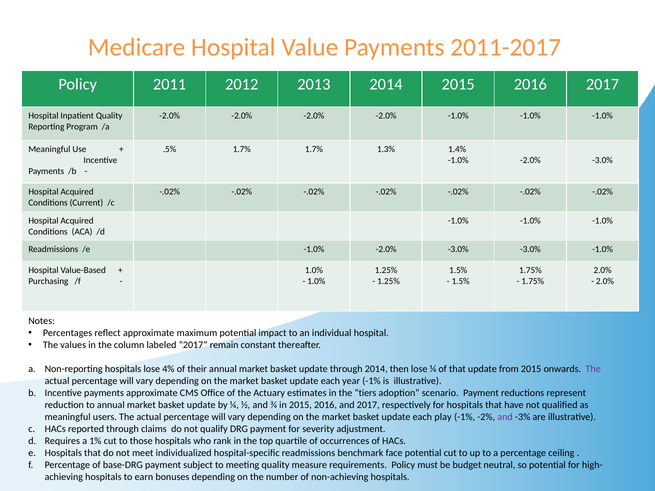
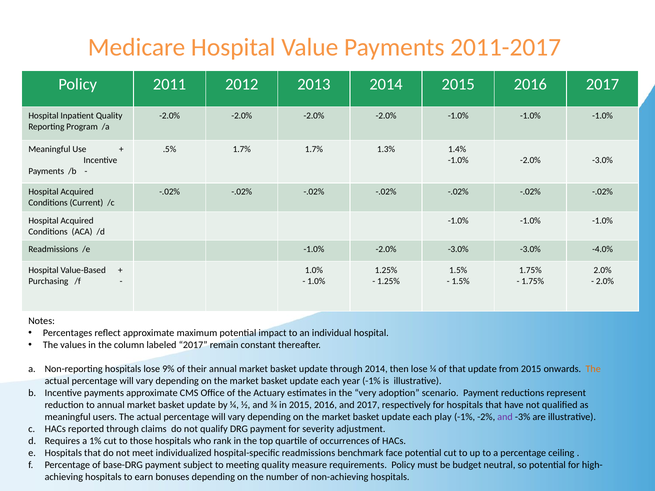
-3.0% -1.0%: -1.0% -> -4.0%
4%: 4% -> 9%
The at (593, 369) colour: purple -> orange
tiers: tiers -> very
